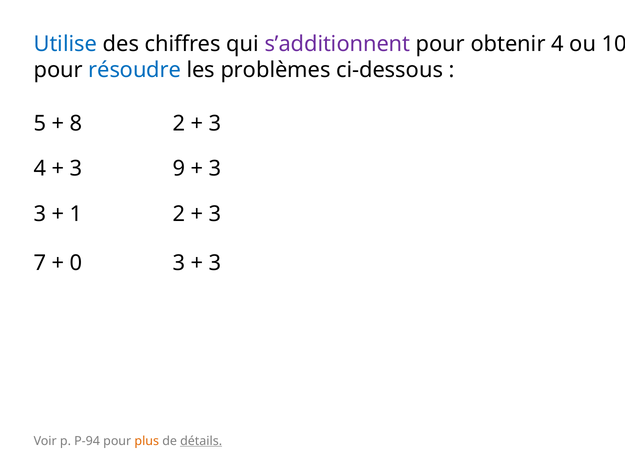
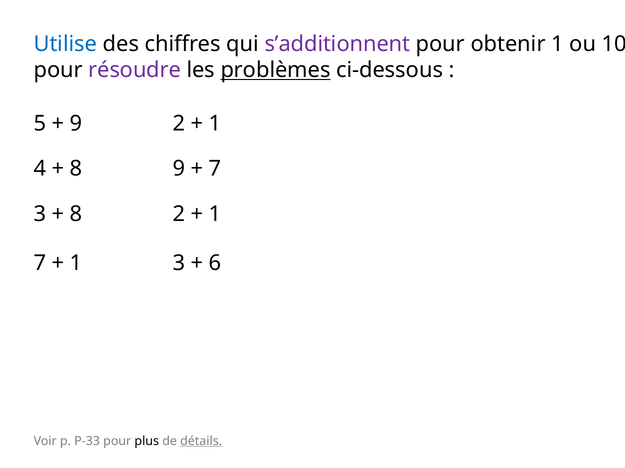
obtenir 4: 4 -> 1
résoudre colour: blue -> purple
problèmes underline: none -> present
8 at (76, 124): 8 -> 9
3 at (215, 124): 3 -> 1
3 at (76, 169): 3 -> 8
3 at (215, 169): 3 -> 7
1 at (76, 214): 1 -> 8
3 at (215, 214): 3 -> 1
0 at (76, 264): 0 -> 1
3 at (215, 264): 3 -> 6
P-94: P-94 -> P-33
plus colour: orange -> black
